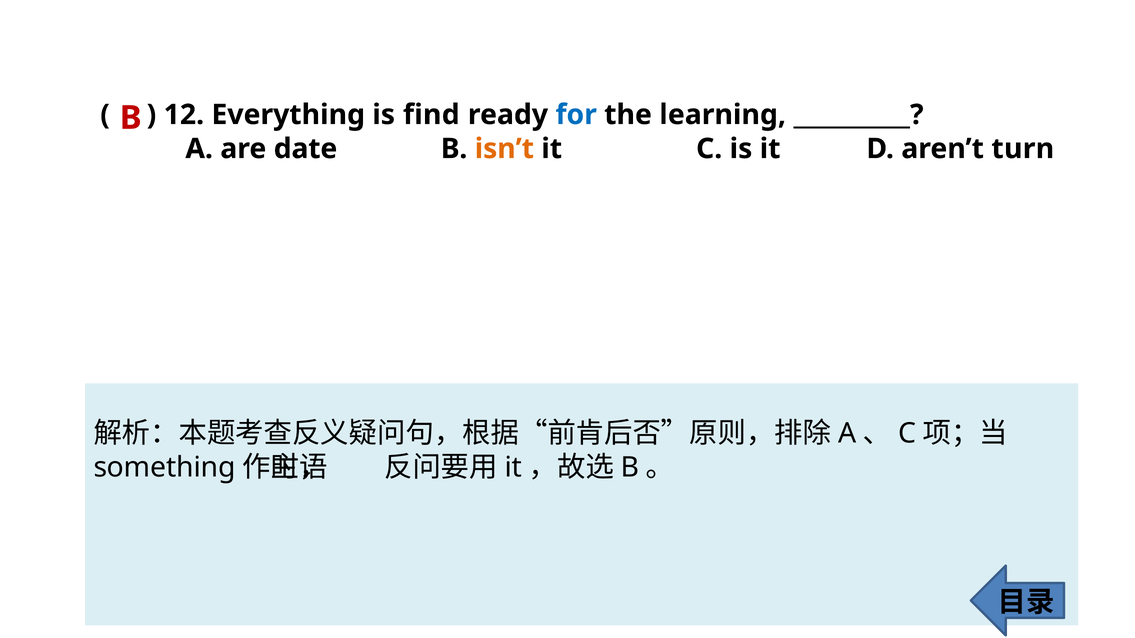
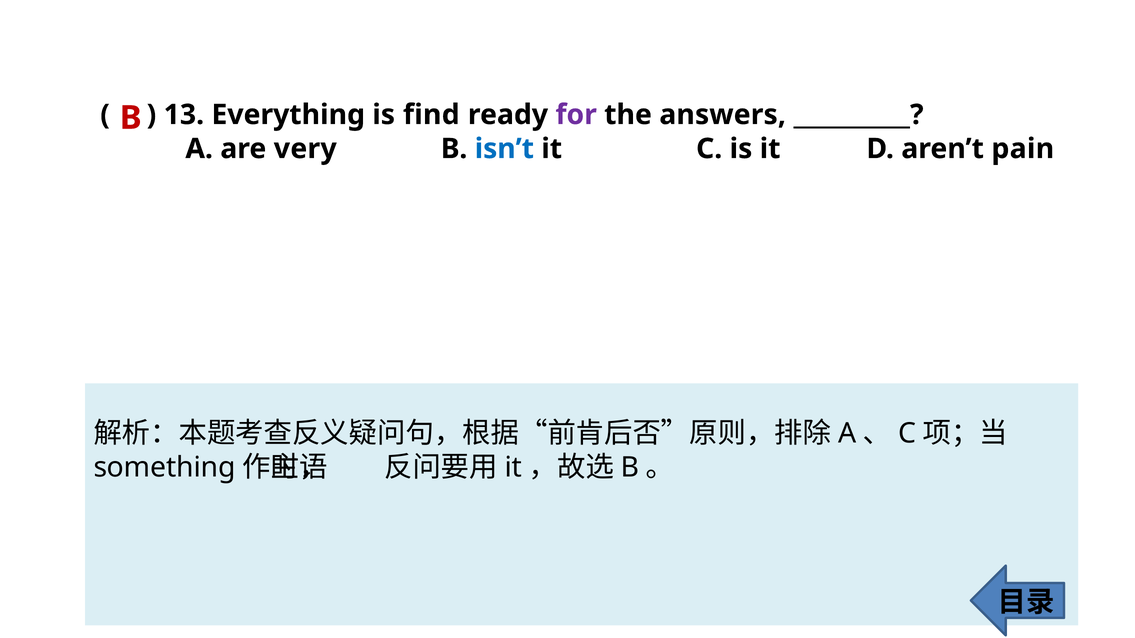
12: 12 -> 13
for colour: blue -> purple
learning: learning -> answers
date: date -> very
isn’t colour: orange -> blue
turn: turn -> pain
